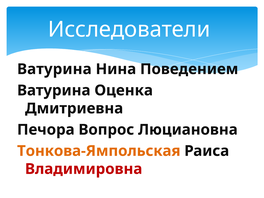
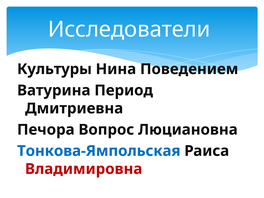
Ватурина at (54, 69): Ватурина -> Культуры
Оценка: Оценка -> Период
Тонкова-Ямпольская colour: orange -> blue
